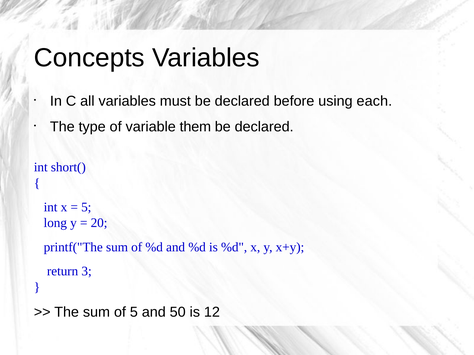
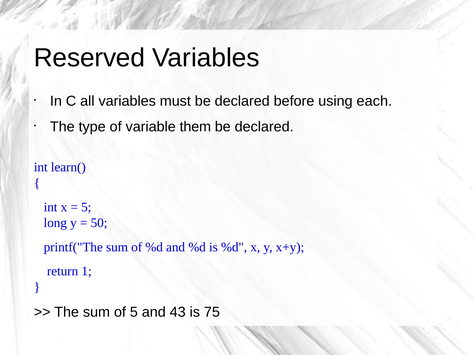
Concepts: Concepts -> Reserved
short(: short( -> learn(
20: 20 -> 50
3: 3 -> 1
50: 50 -> 43
12: 12 -> 75
